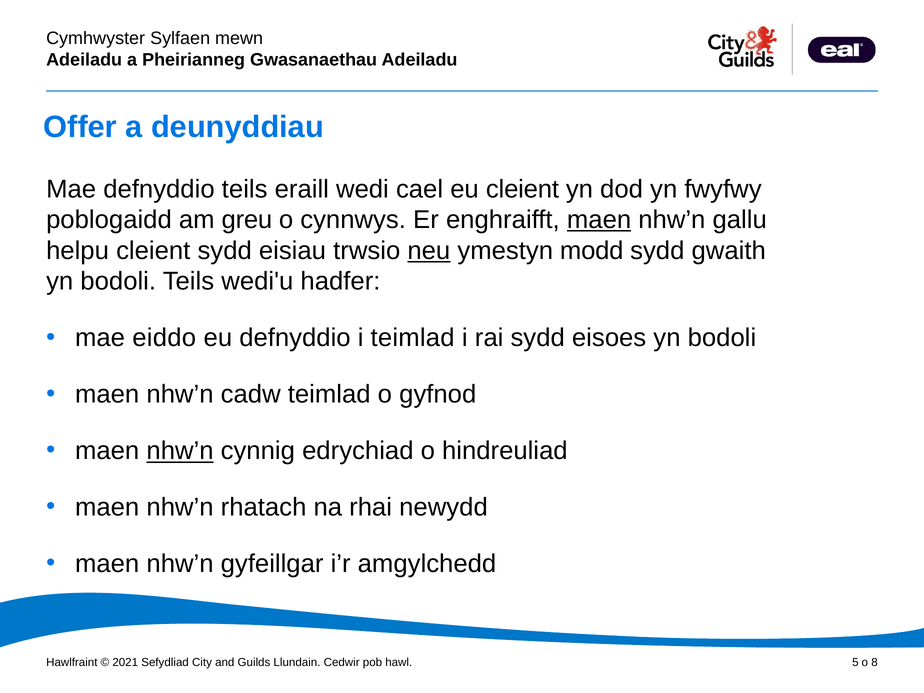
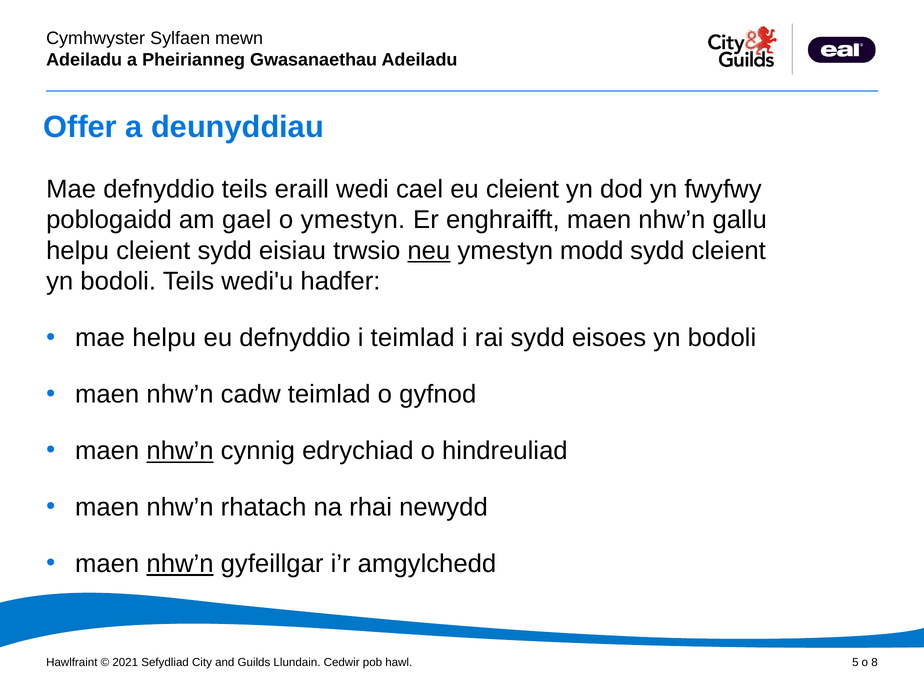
greu: greu -> gael
o cynnwys: cynnwys -> ymestyn
maen at (599, 220) underline: present -> none
sydd gwaith: gwaith -> cleient
mae eiddo: eiddo -> helpu
nhw’n at (180, 564) underline: none -> present
